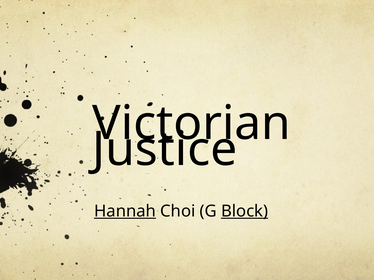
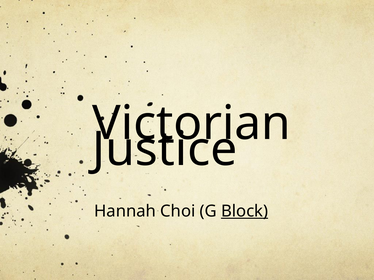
Hannah underline: present -> none
